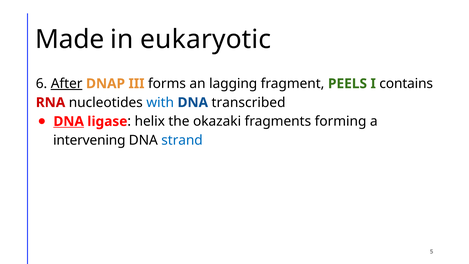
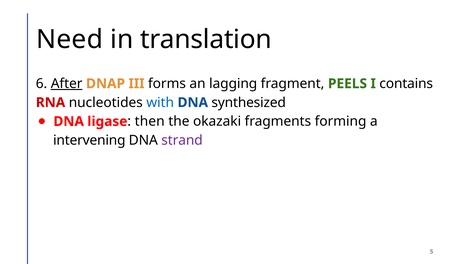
Made: Made -> Need
eukaryotic: eukaryotic -> translation
transcribed: transcribed -> synthesized
DNA at (69, 121) underline: present -> none
helix: helix -> then
strand colour: blue -> purple
